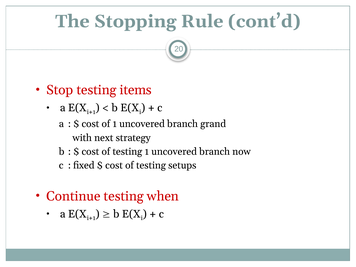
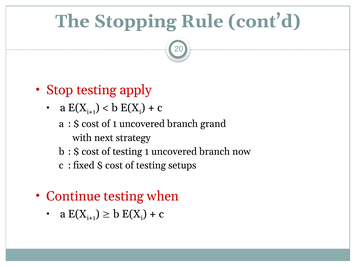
items: items -> apply
